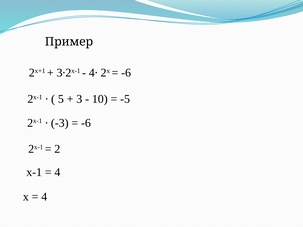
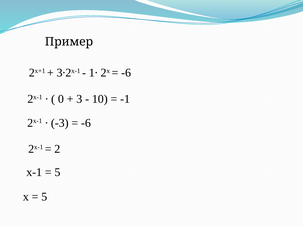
4∙: 4∙ -> 1∙
5: 5 -> 0
-5: -5 -> -1
4 at (57, 172): 4 -> 5
4 at (44, 197): 4 -> 5
